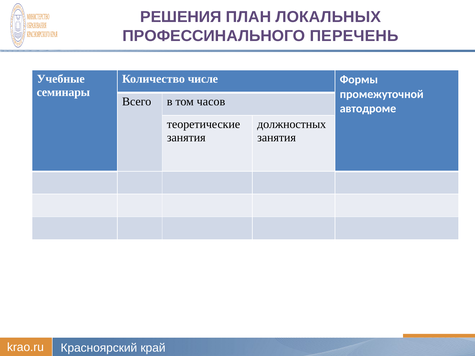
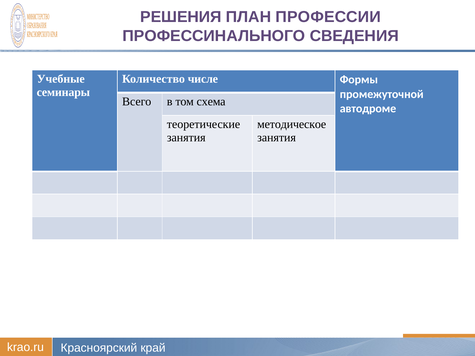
ЛОКАЛЬНЫХ: ЛОКАЛЬНЫХ -> ПРОФЕССИИ
ПЕРЕЧЕНЬ: ПЕРЕЧЕНЬ -> СВЕДЕНИЯ
часов: часов -> схема
должностных: должностных -> методическое
